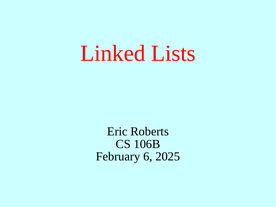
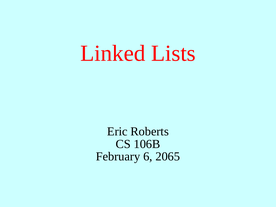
2025: 2025 -> 2065
